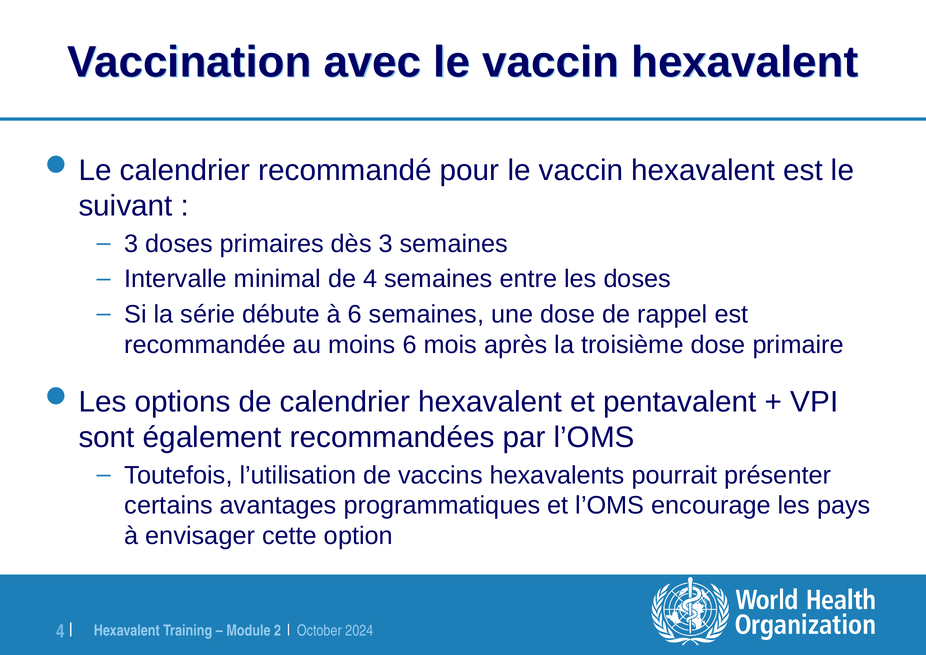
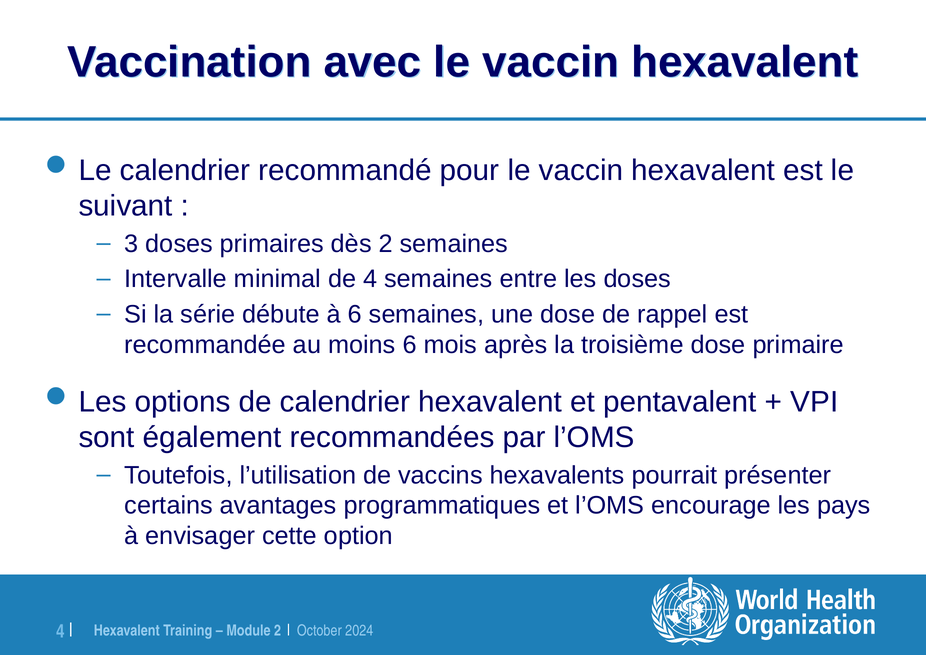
dès 3: 3 -> 2
